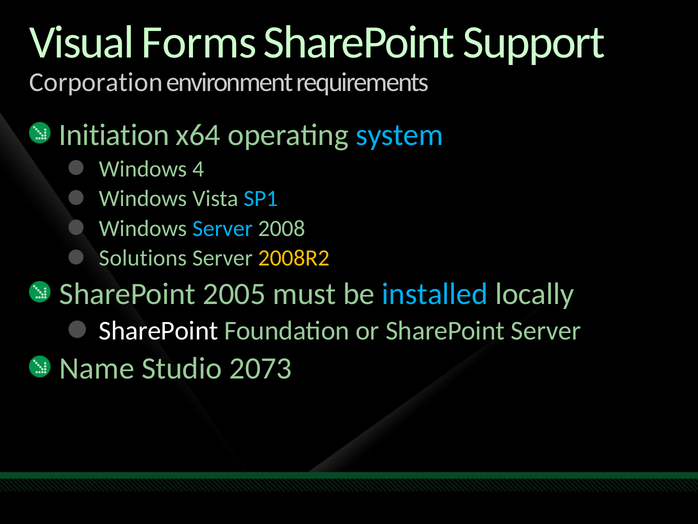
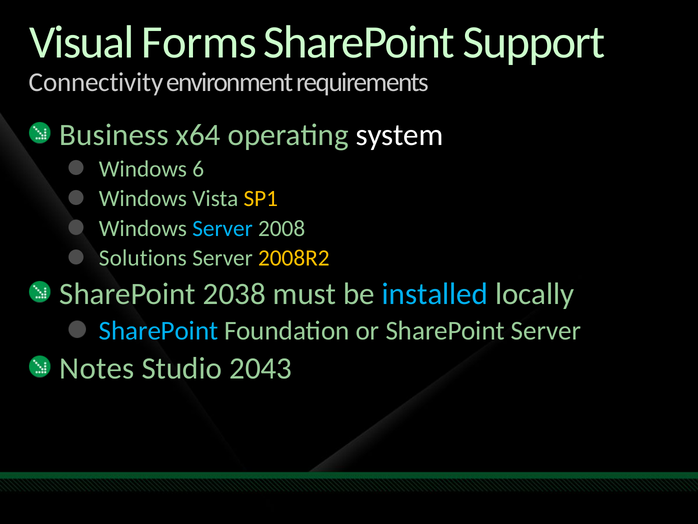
Corporation: Corporation -> Connectivity
Initiation: Initiation -> Business
system colour: light blue -> white
4: 4 -> 6
SP1 colour: light blue -> yellow
2005: 2005 -> 2038
SharePoint at (159, 330) colour: white -> light blue
Name: Name -> Notes
2073: 2073 -> 2043
